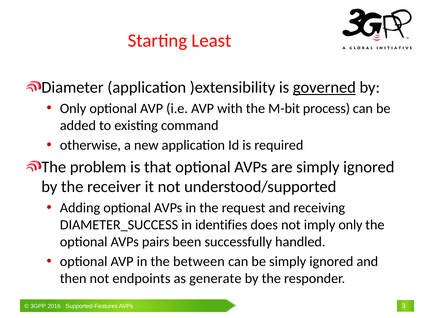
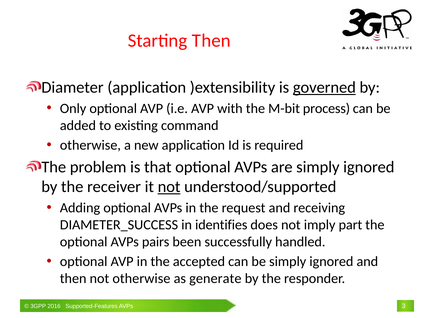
Starting Least: Least -> Then
not at (169, 187) underline: none -> present
imply only: only -> part
between: between -> accepted
not endpoints: endpoints -> otherwise
